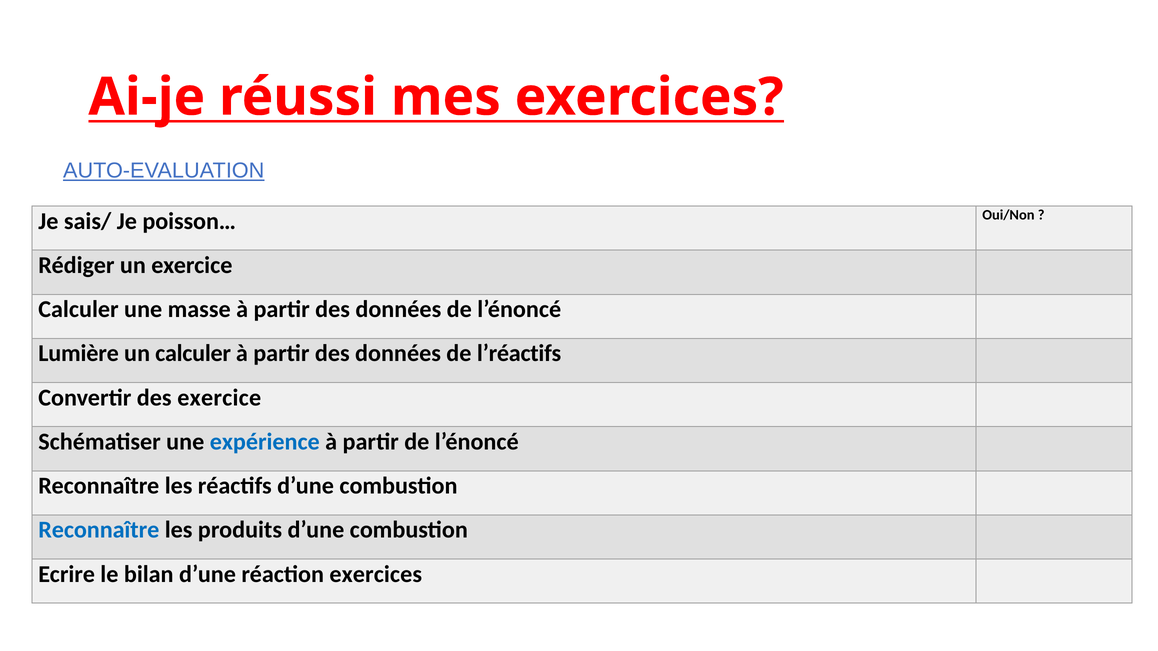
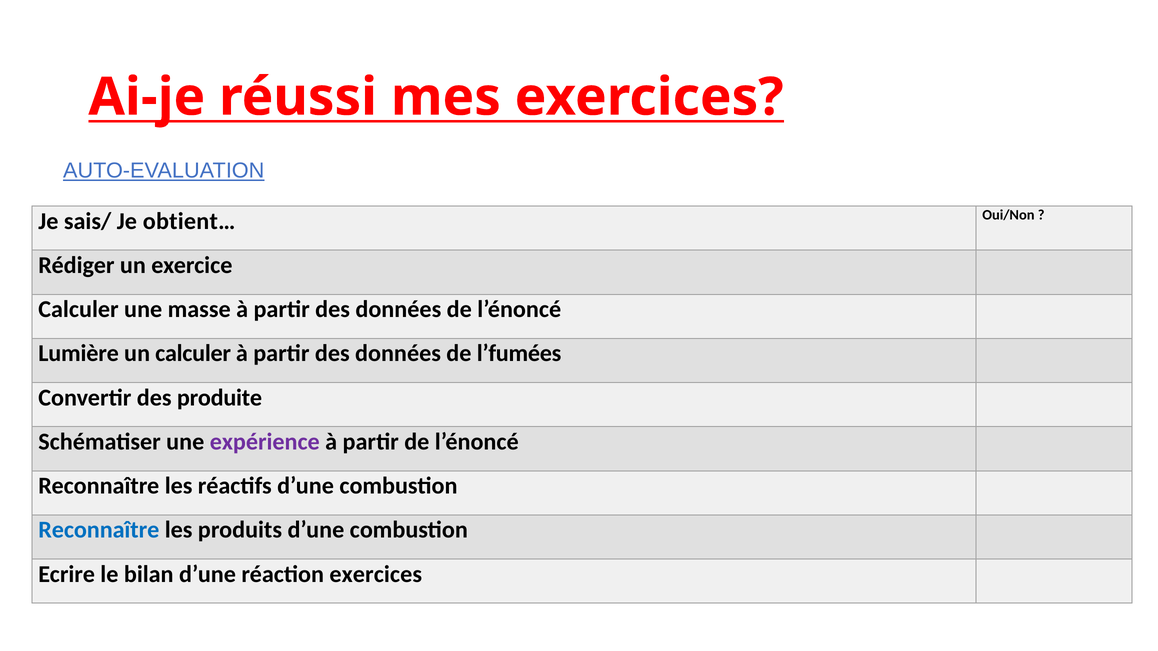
poisson…: poisson… -> obtient…
l’réactifs: l’réactifs -> l’fumées
des exercice: exercice -> produite
expérience colour: blue -> purple
